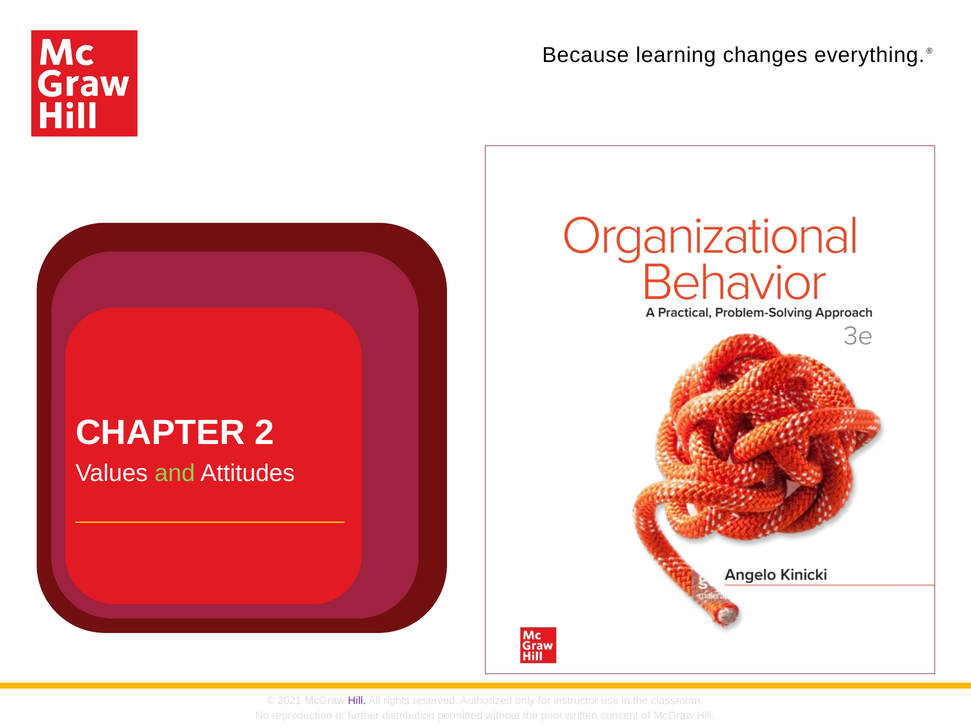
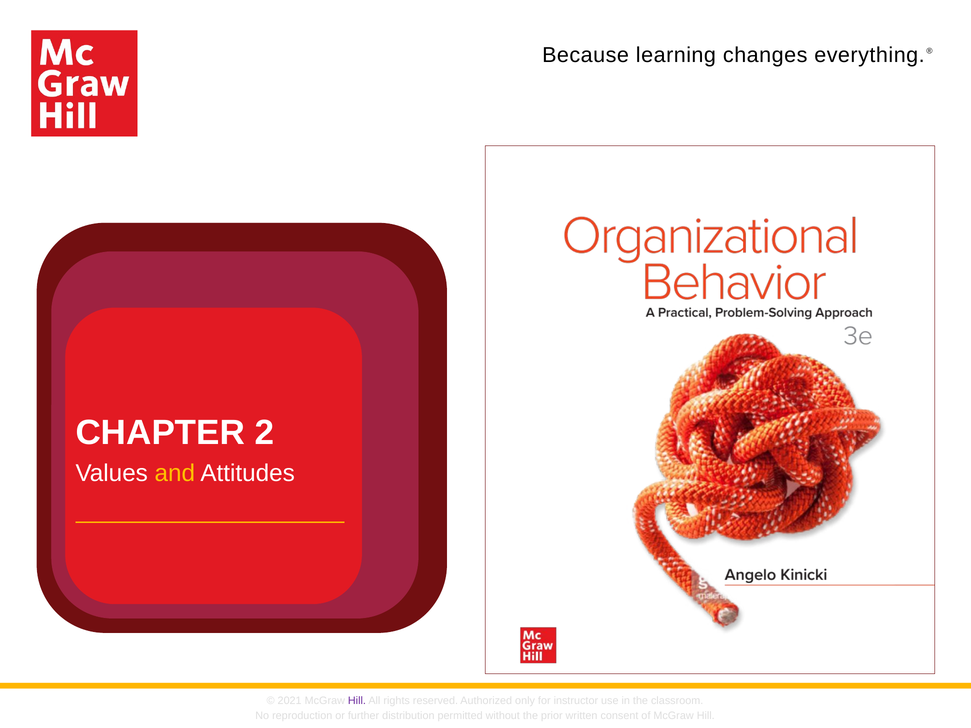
and colour: light green -> yellow
